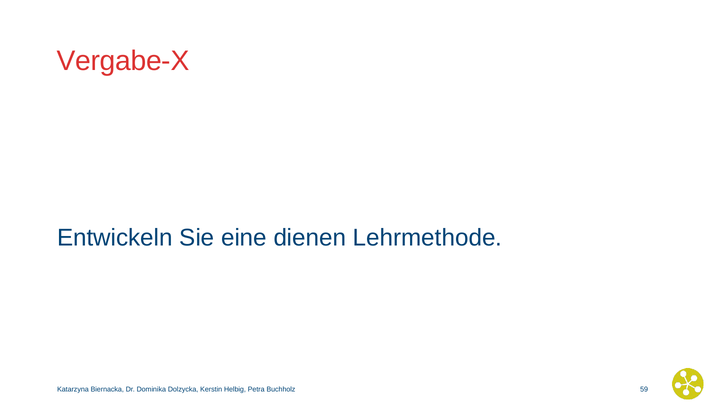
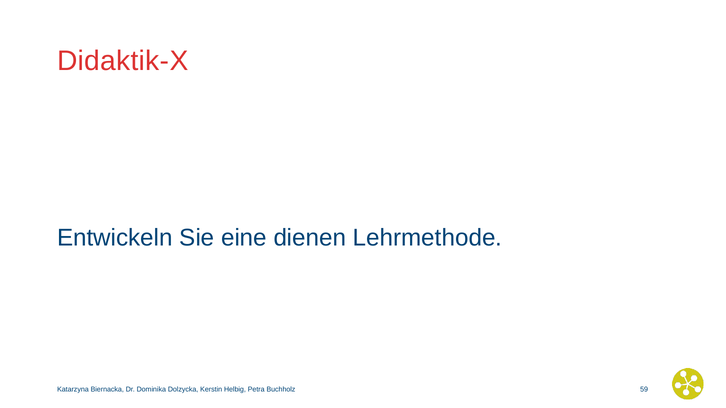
Vergabe-X: Vergabe-X -> Didaktik-X
